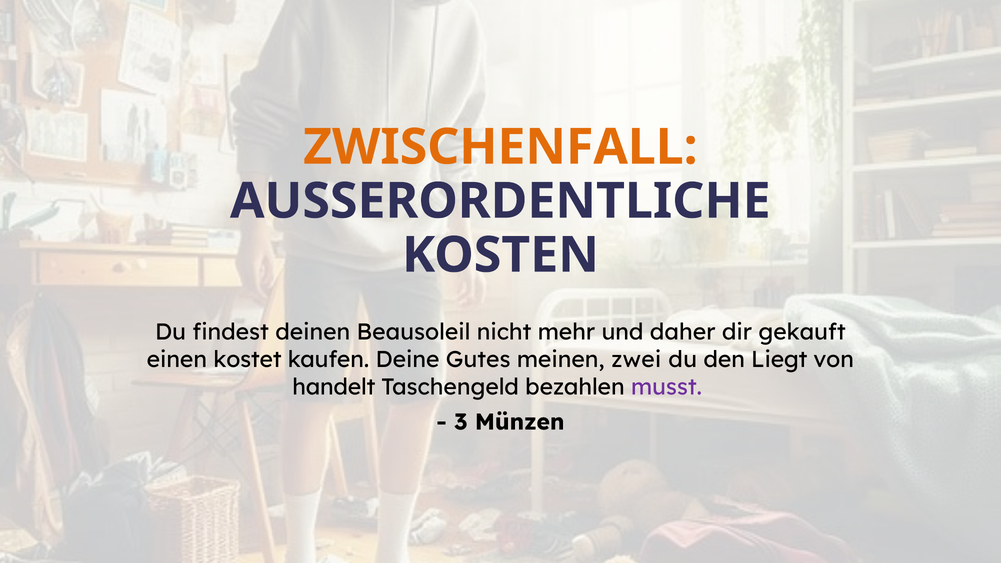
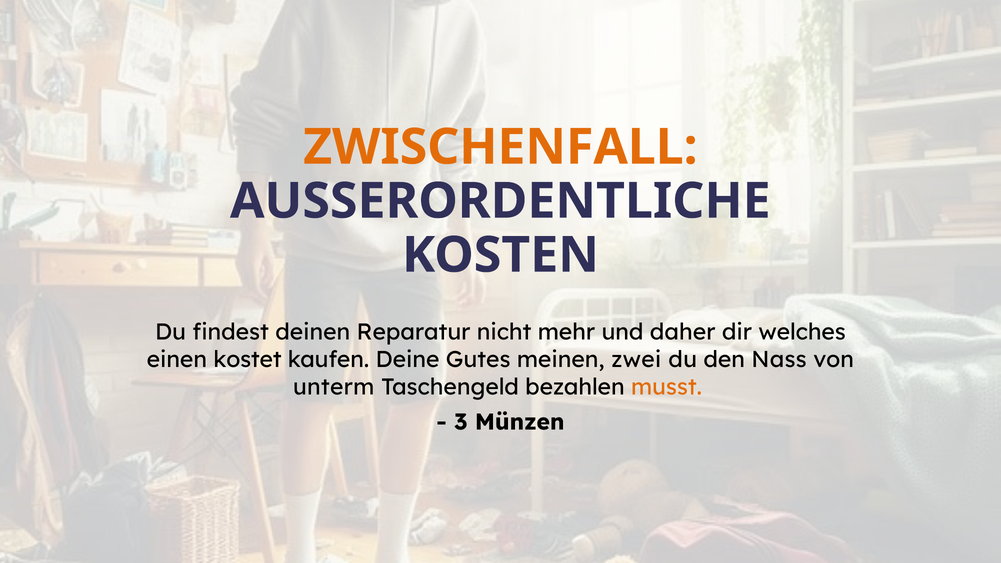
Beausoleil: Beausoleil -> Reparatur
gekauft: gekauft -> welches
Liegt: Liegt -> Nass
handelt: handelt -> unterm
musst colour: purple -> orange
